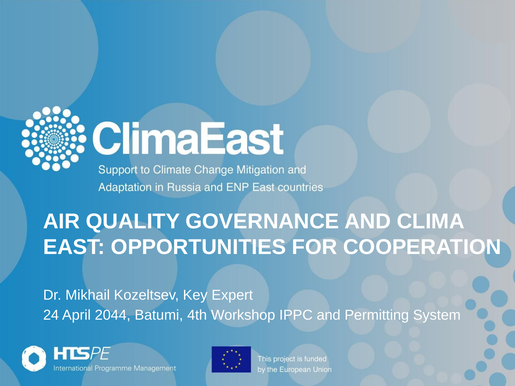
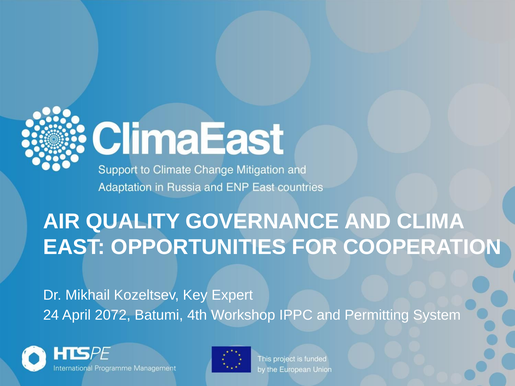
2044: 2044 -> 2072
